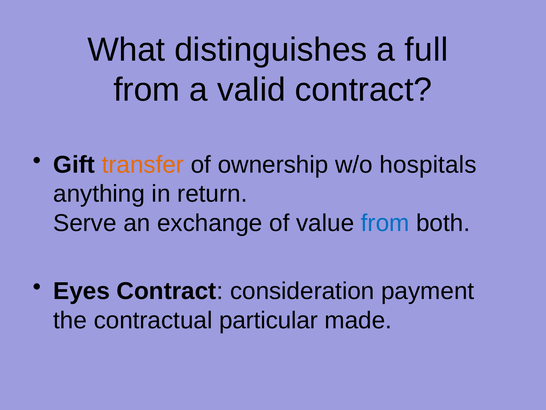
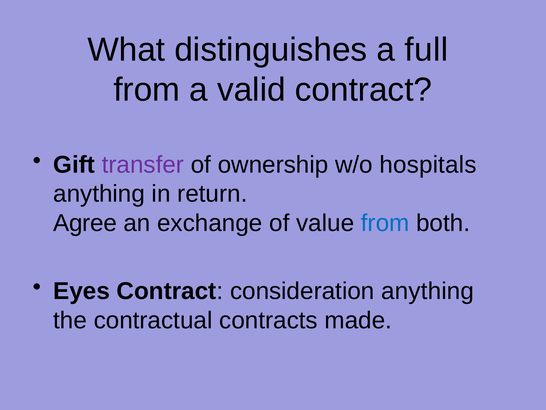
transfer colour: orange -> purple
Serve: Serve -> Agree
consideration payment: payment -> anything
particular: particular -> contracts
